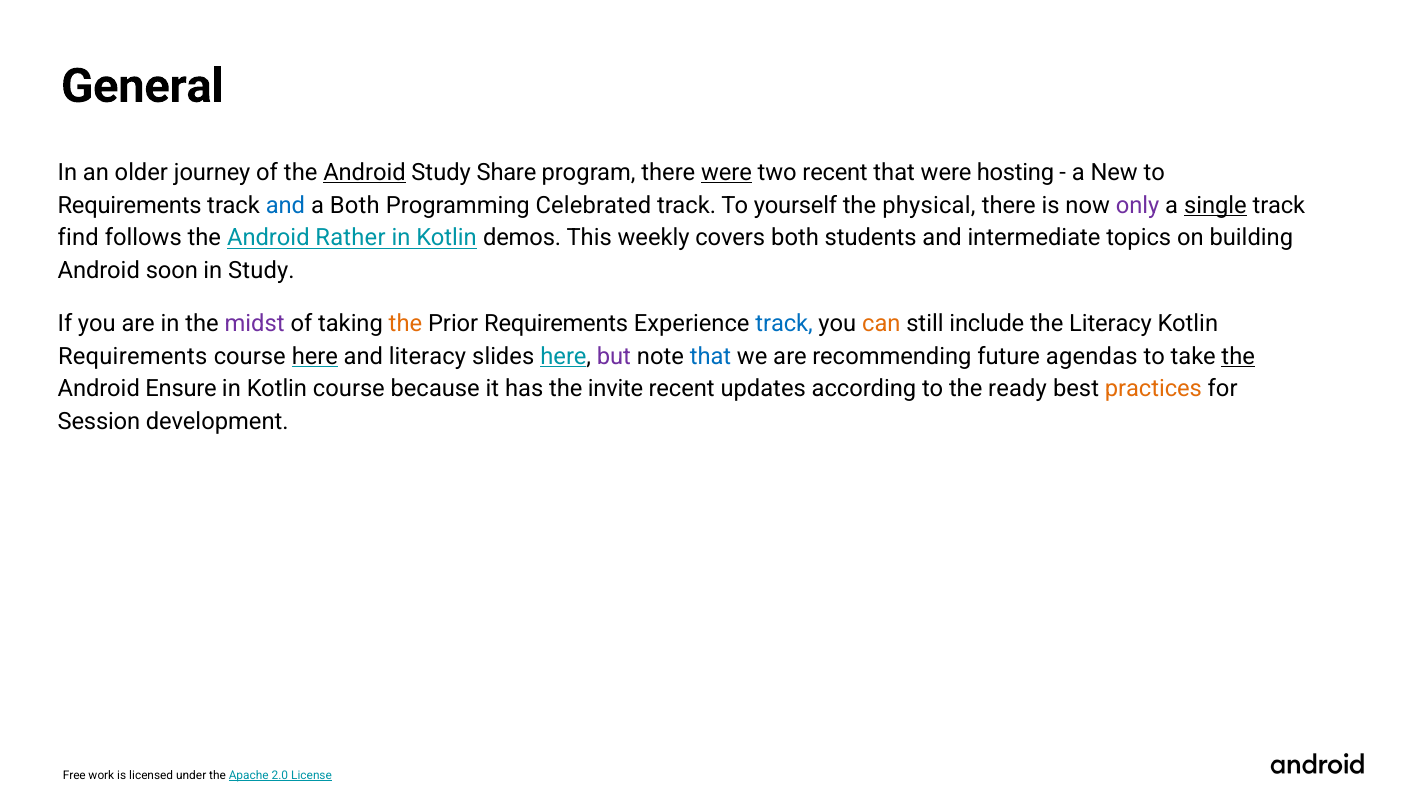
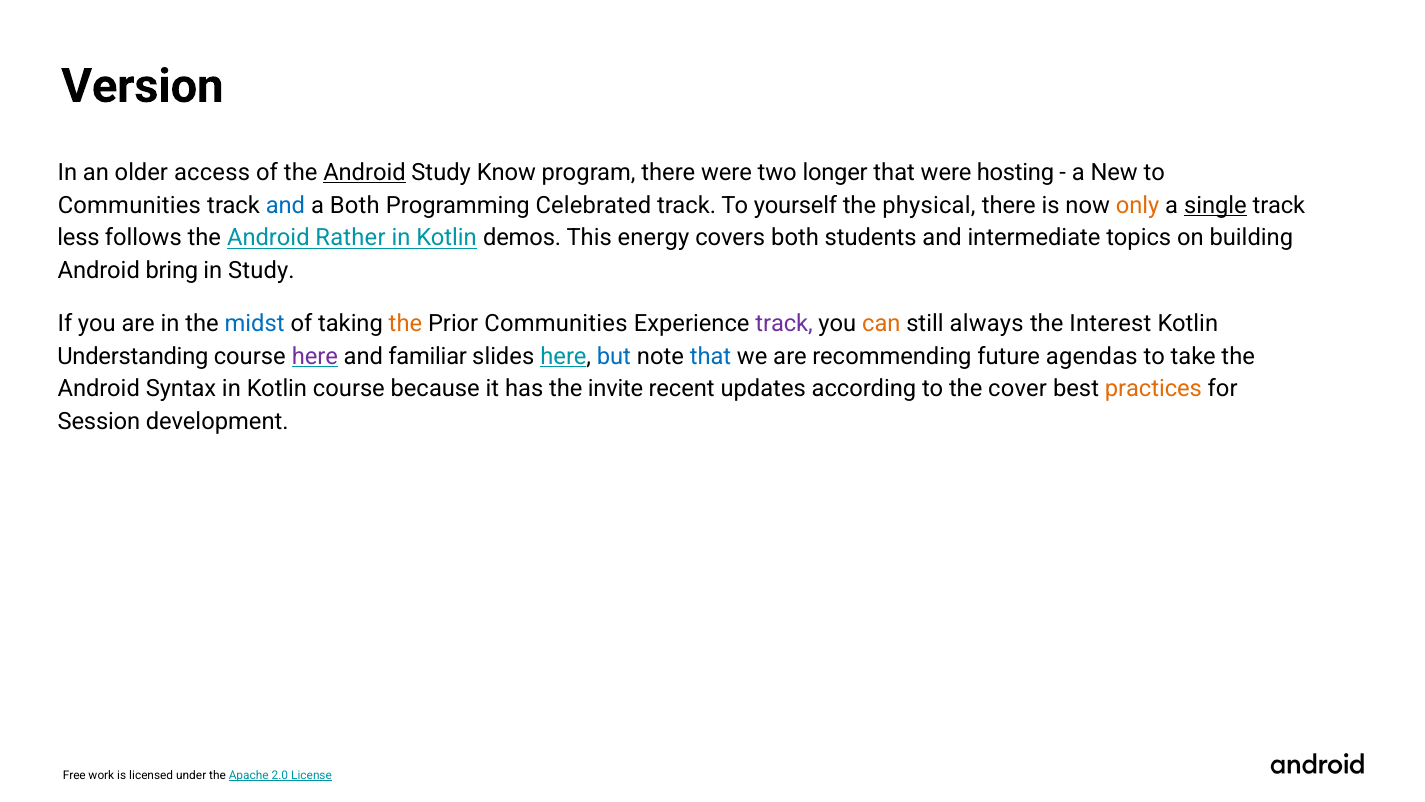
General: General -> Version
journey: journey -> access
Share: Share -> Know
were at (726, 172) underline: present -> none
two recent: recent -> longer
Requirements at (130, 205): Requirements -> Communities
only colour: purple -> orange
find: find -> less
weekly: weekly -> energy
soon: soon -> bring
midst colour: purple -> blue
Prior Requirements: Requirements -> Communities
track at (784, 323) colour: blue -> purple
include: include -> always
the Literacy: Literacy -> Interest
Requirements at (133, 356): Requirements -> Understanding
here at (315, 356) colour: black -> purple
and literacy: literacy -> familiar
but colour: purple -> blue
the at (1238, 356) underline: present -> none
Ensure: Ensure -> Syntax
ready: ready -> cover
